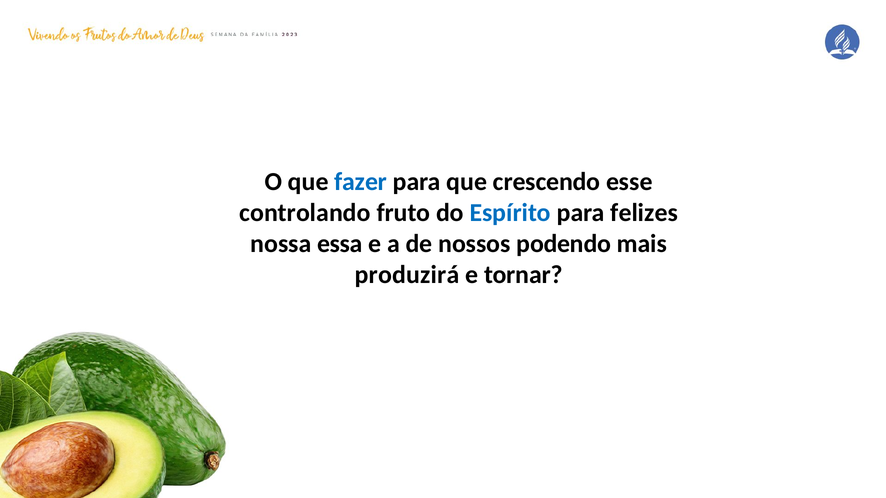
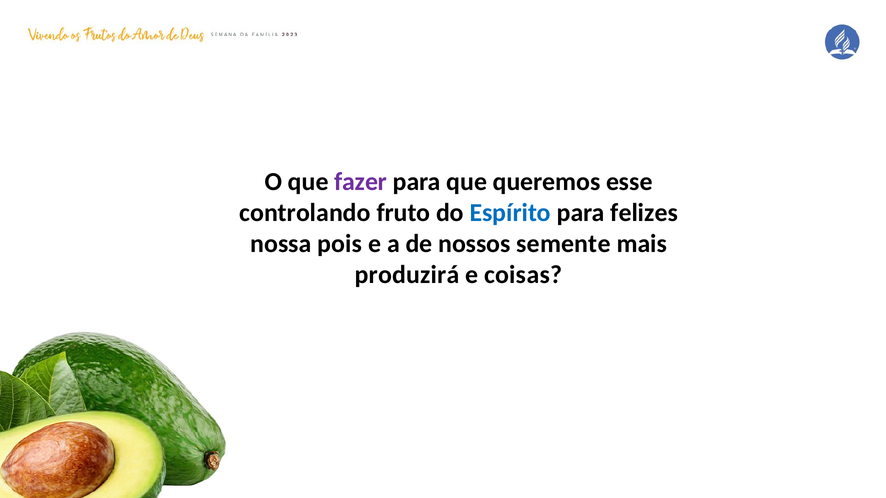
fazer colour: blue -> purple
crescendo: crescendo -> queremos
essa: essa -> pois
podendo: podendo -> semente
tornar: tornar -> coisas
